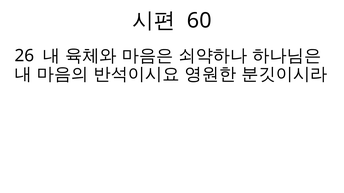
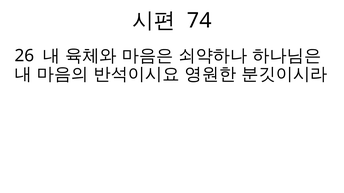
60: 60 -> 74
